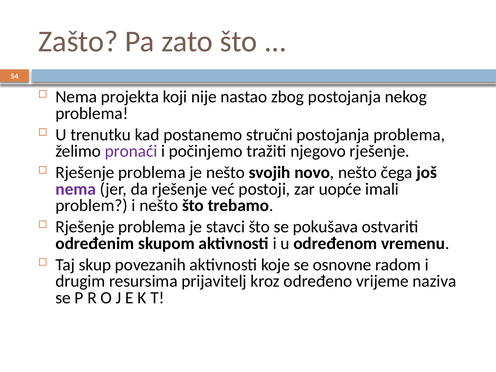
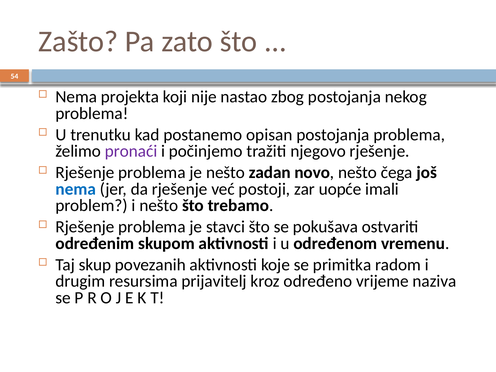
stručni: stručni -> opisan
svojih: svojih -> zadan
nema at (76, 189) colour: purple -> blue
osnovne: osnovne -> primitka
